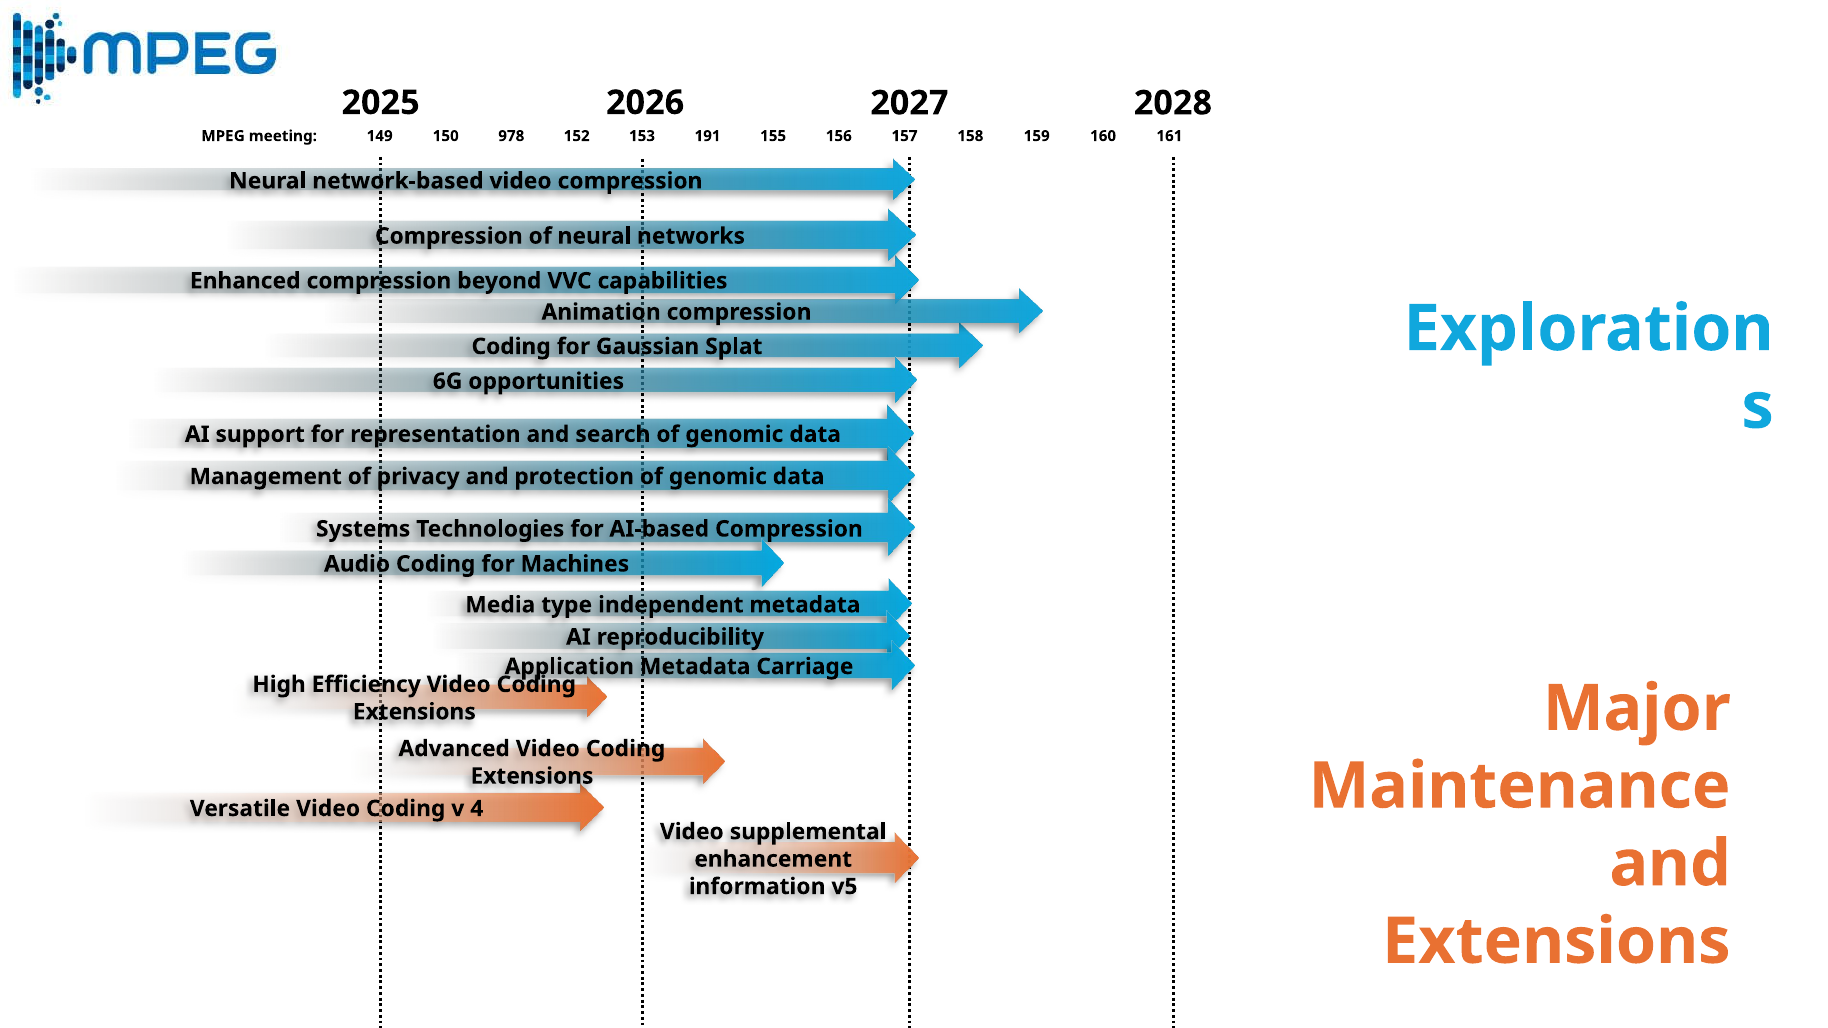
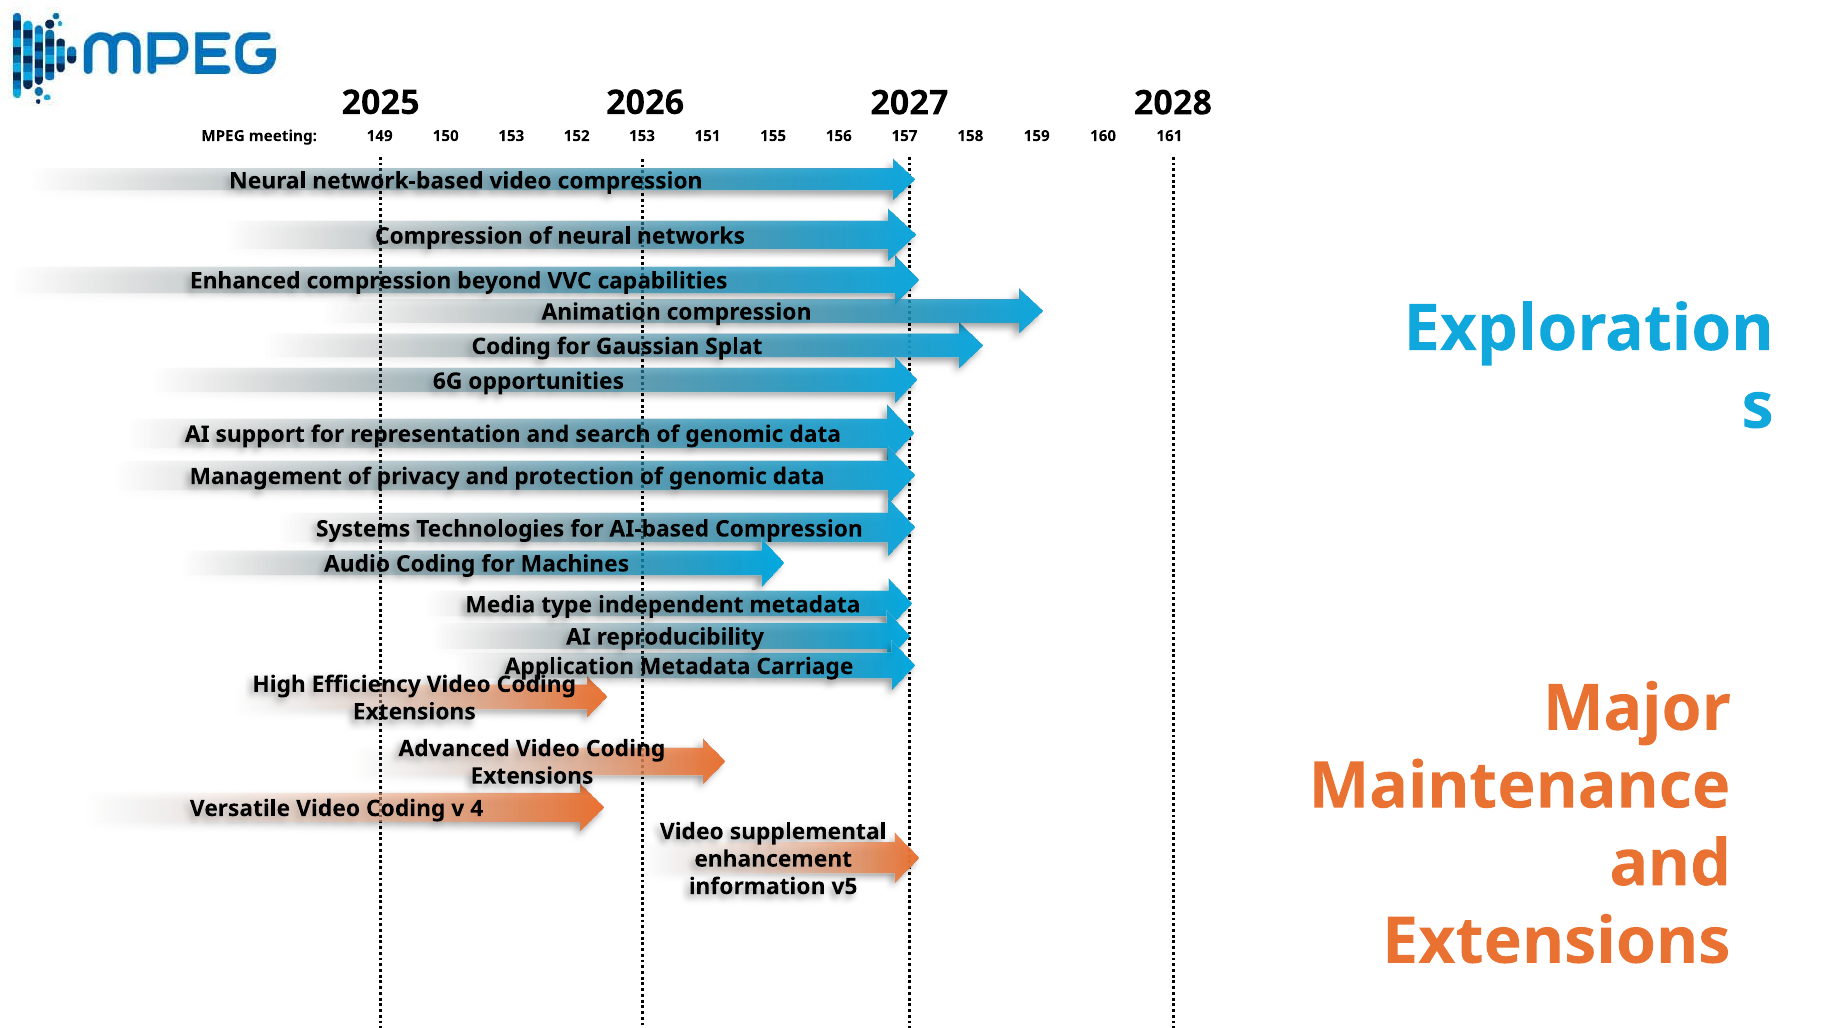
150 978: 978 -> 153
191: 191 -> 151
